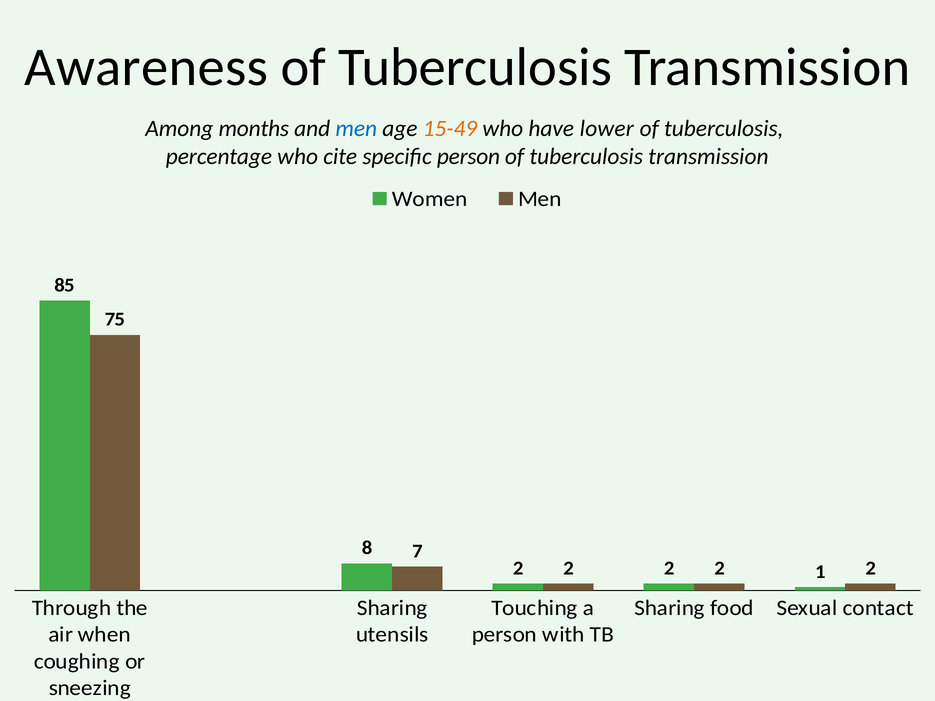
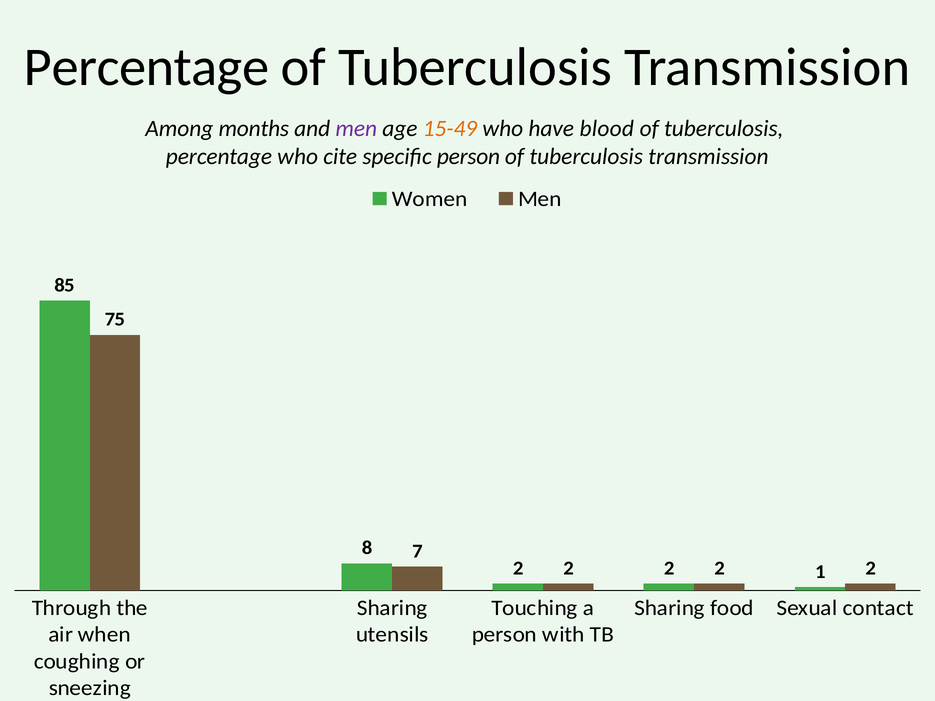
Awareness at (146, 67): Awareness -> Percentage
men at (356, 128) colour: blue -> purple
lower: lower -> blood
